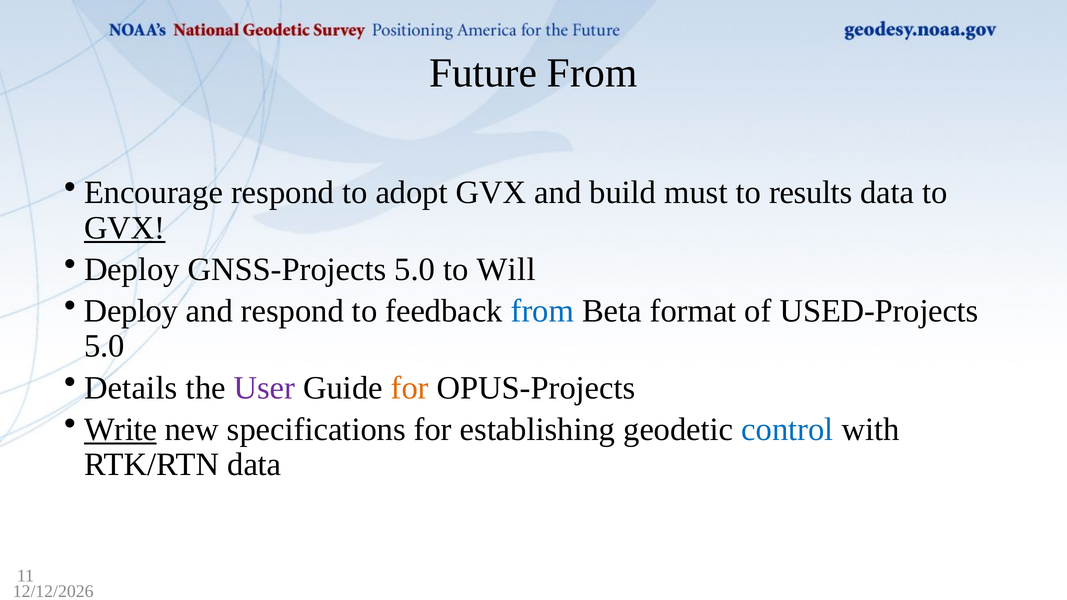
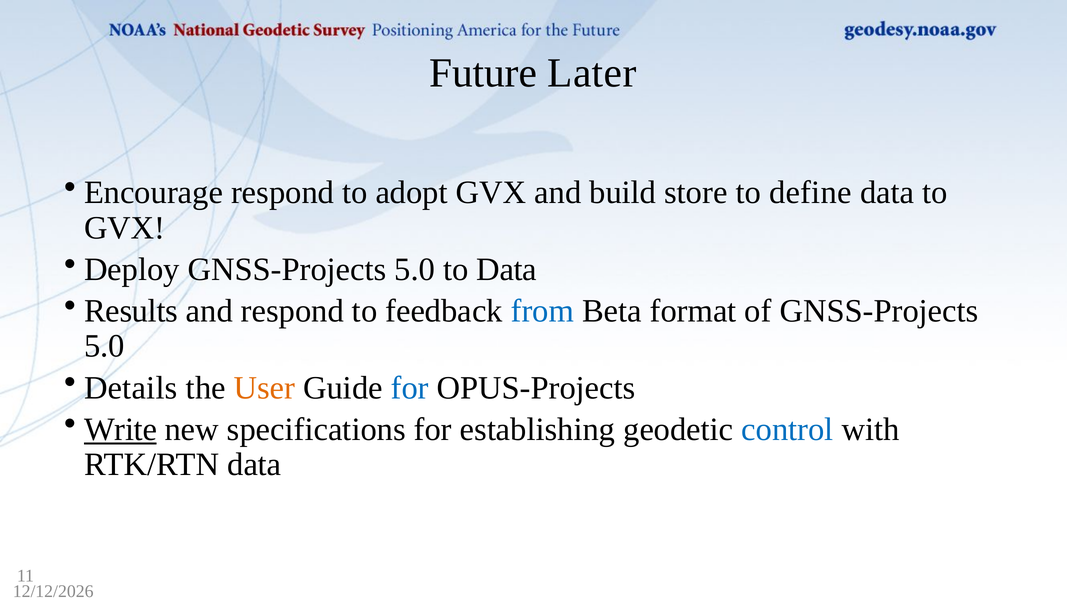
Future From: From -> Later
must: must -> store
results: results -> define
GVX at (125, 228) underline: present -> none
to Will: Will -> Data
Deploy at (131, 311): Deploy -> Results
of USED-Projects: USED-Projects -> GNSS-Projects
User colour: purple -> orange
for at (410, 388) colour: orange -> blue
